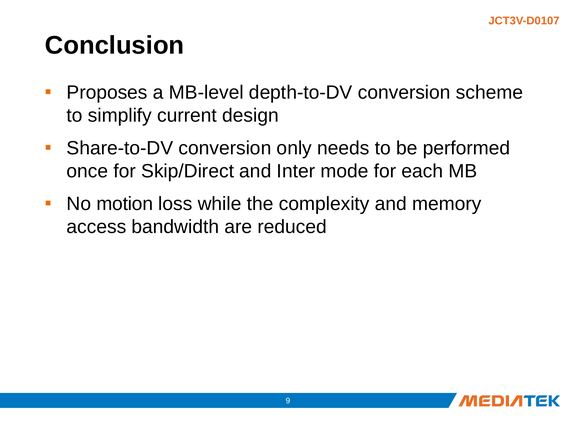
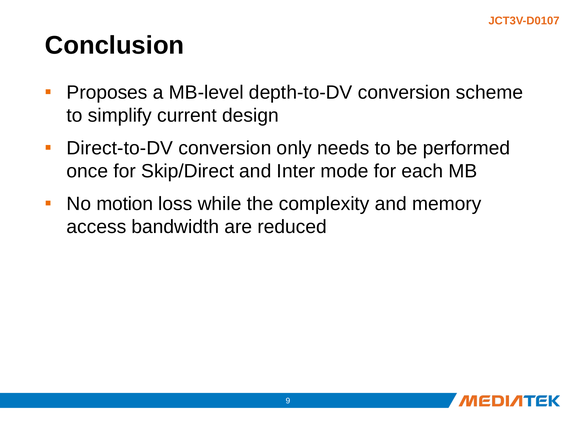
Share-to-DV: Share-to-DV -> Direct-to-DV
